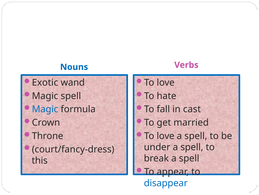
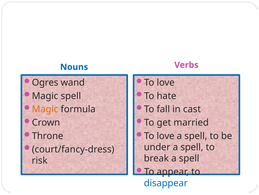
Exotic: Exotic -> Ogres
Magic at (45, 109) colour: blue -> orange
this: this -> risk
